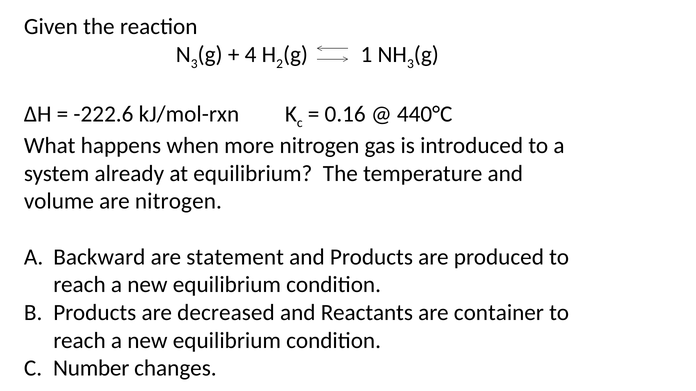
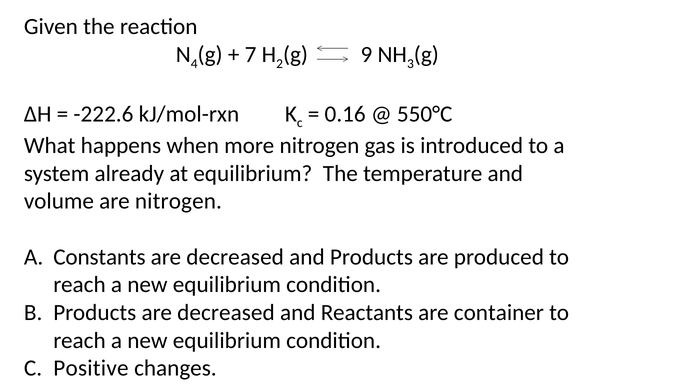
3 at (194, 64): 3 -> 4
4: 4 -> 7
1: 1 -> 9
440°C: 440°C -> 550°C
Backward: Backward -> Constants
statement at (235, 257): statement -> decreased
Number: Number -> Positive
